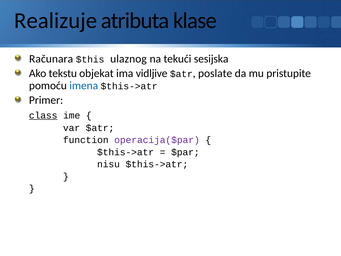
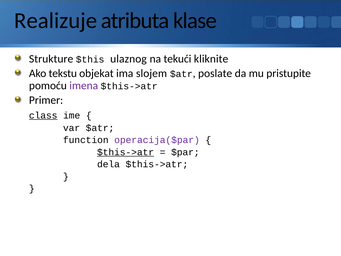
Računara: Računara -> Strukture
sesijska: sesijska -> kliknite
vidljive: vidljive -> slojem
imena colour: blue -> purple
$this->atr at (126, 152) underline: none -> present
nisu: nisu -> dela
